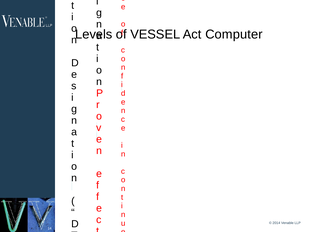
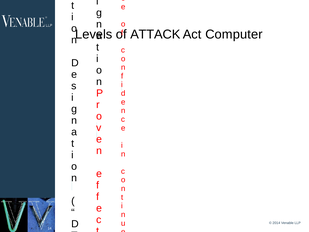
VESSEL: VESSEL -> ATTACK
